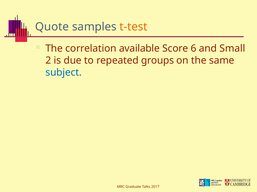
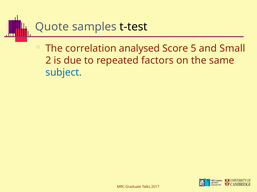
t-test colour: orange -> black
available: available -> analysed
6: 6 -> 5
groups: groups -> factors
